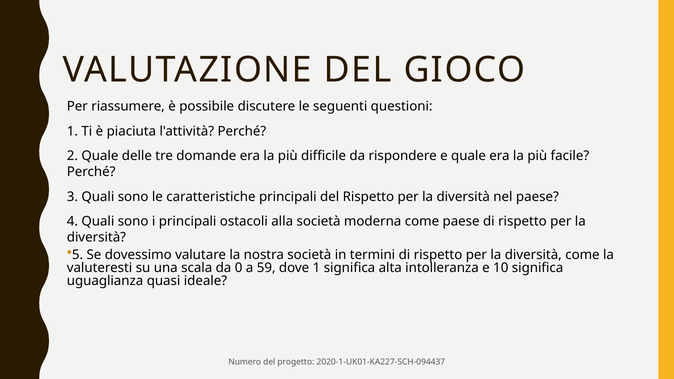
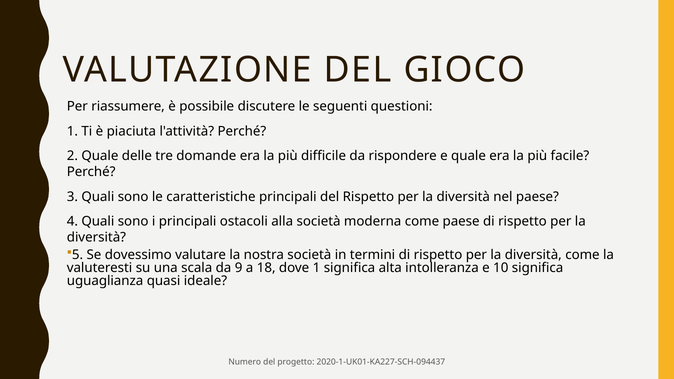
0: 0 -> 9
59: 59 -> 18
